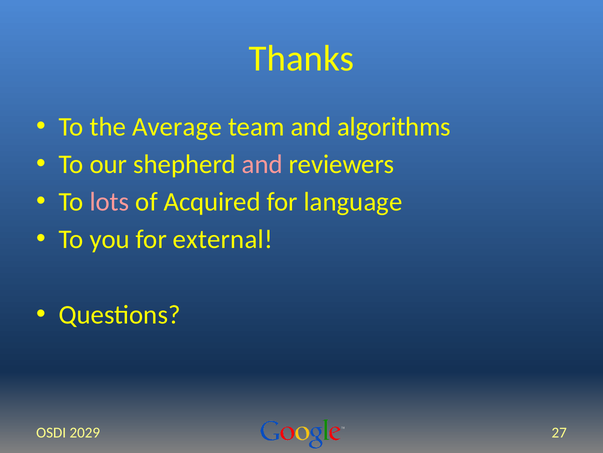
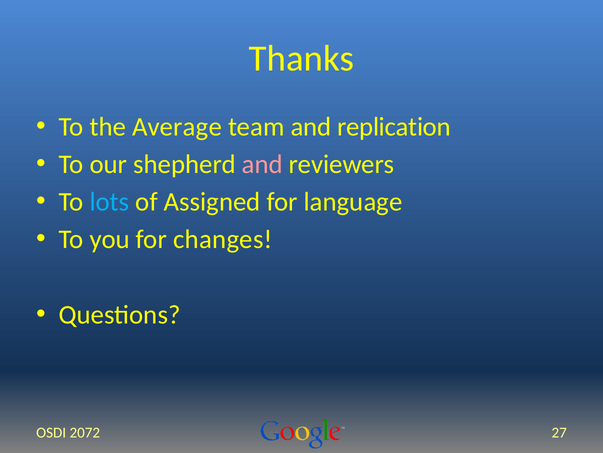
algorithms: algorithms -> replication
lots colour: pink -> light blue
Acquired: Acquired -> Assigned
external: external -> changes
2029: 2029 -> 2072
